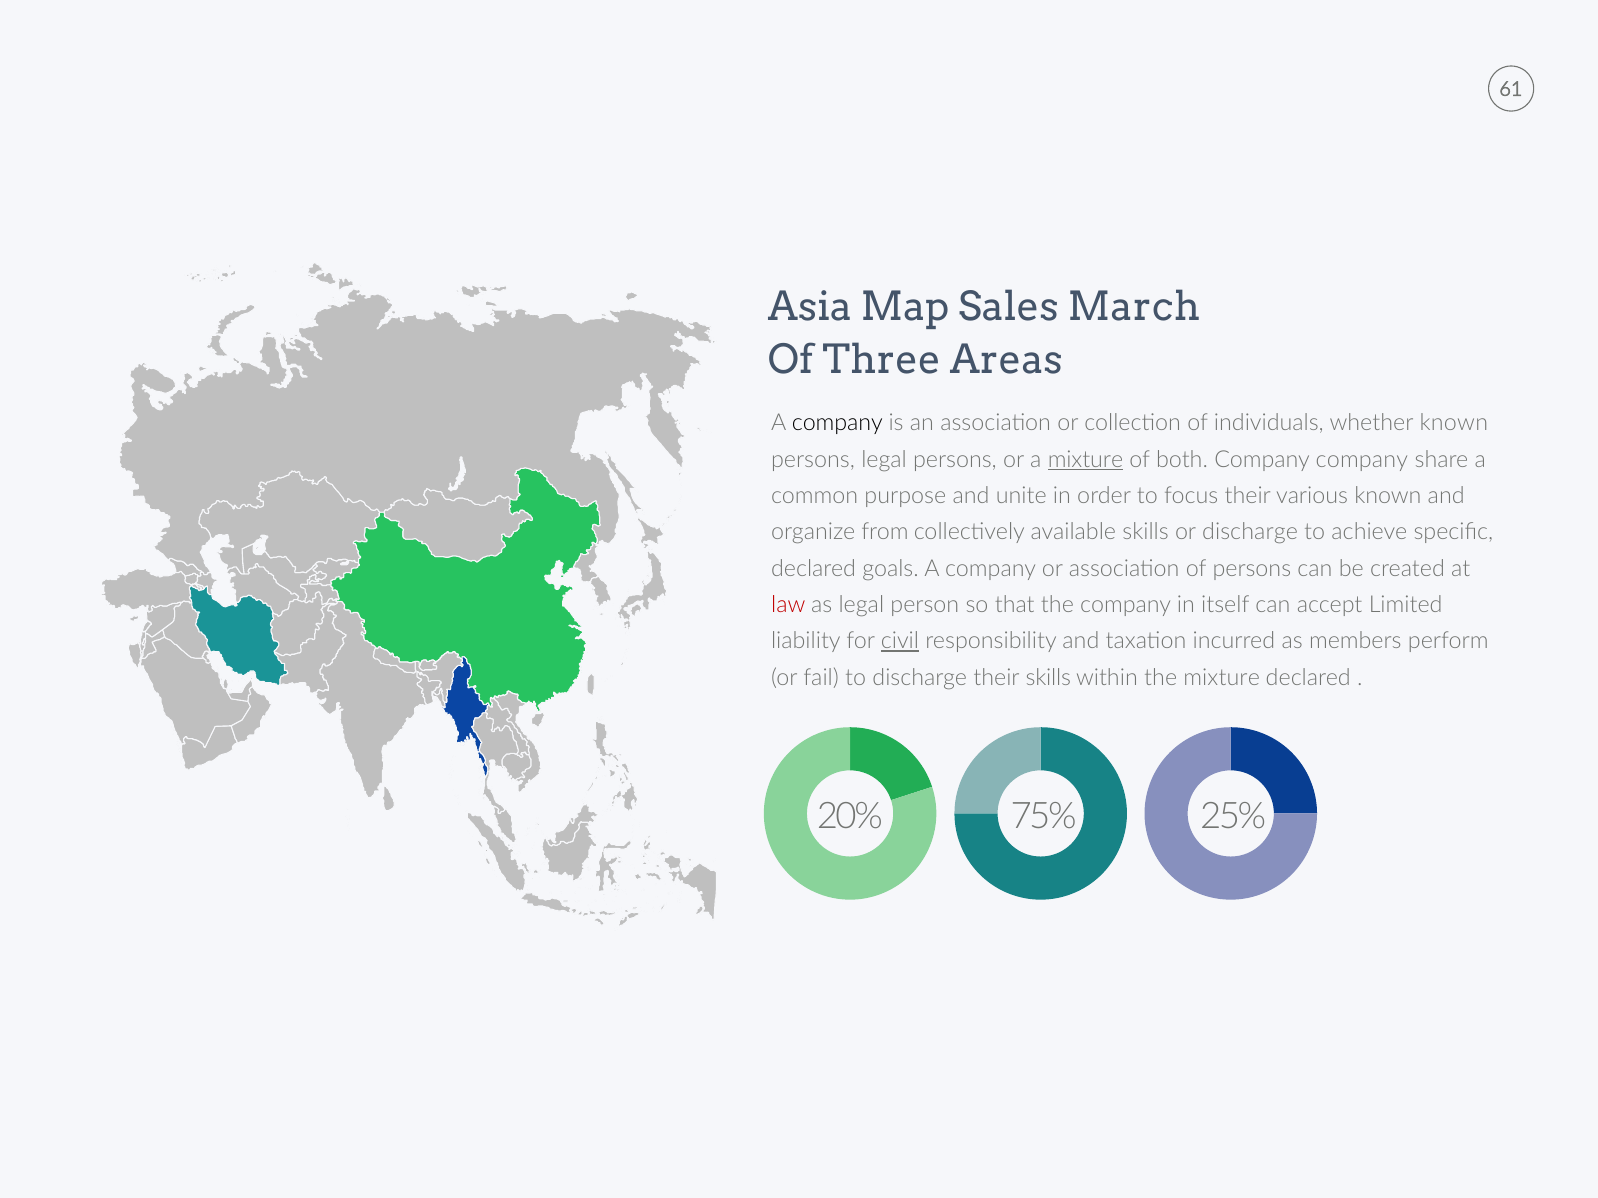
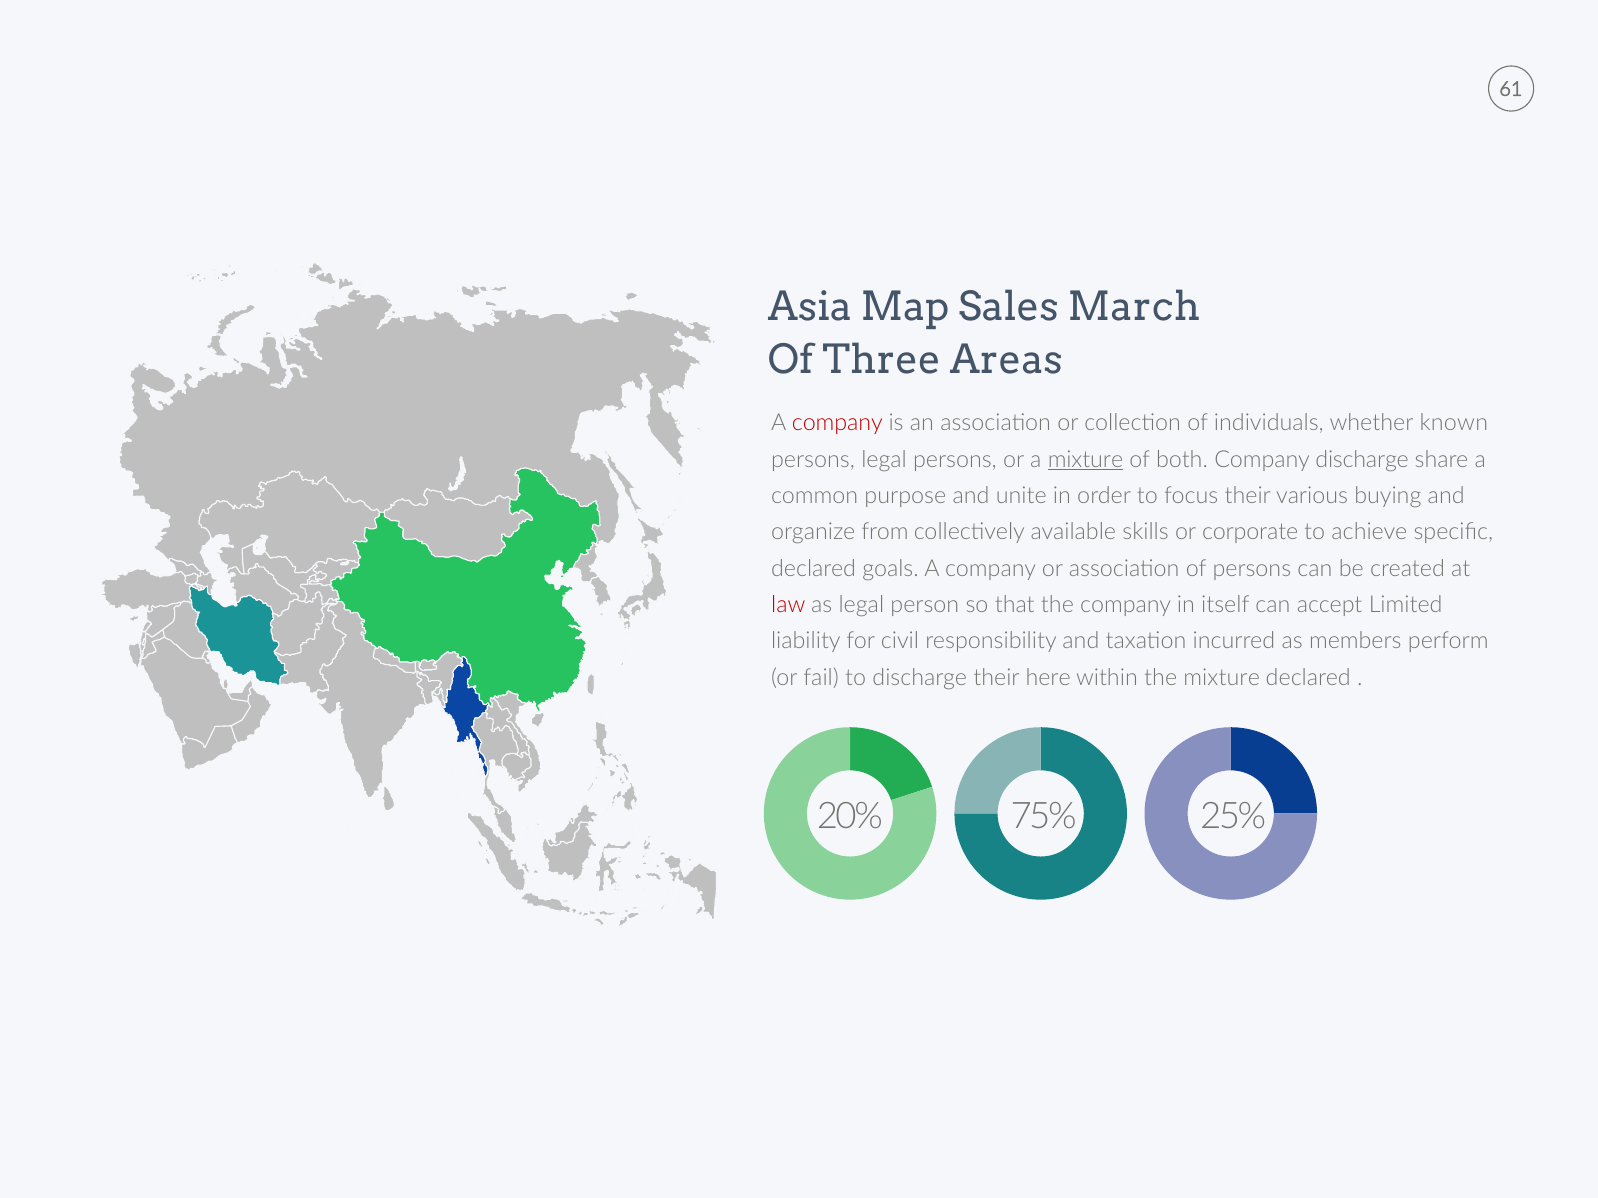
company at (837, 423) colour: black -> red
Company company: company -> discharge
various known: known -> buying
or discharge: discharge -> corporate
civil underline: present -> none
their skills: skills -> here
